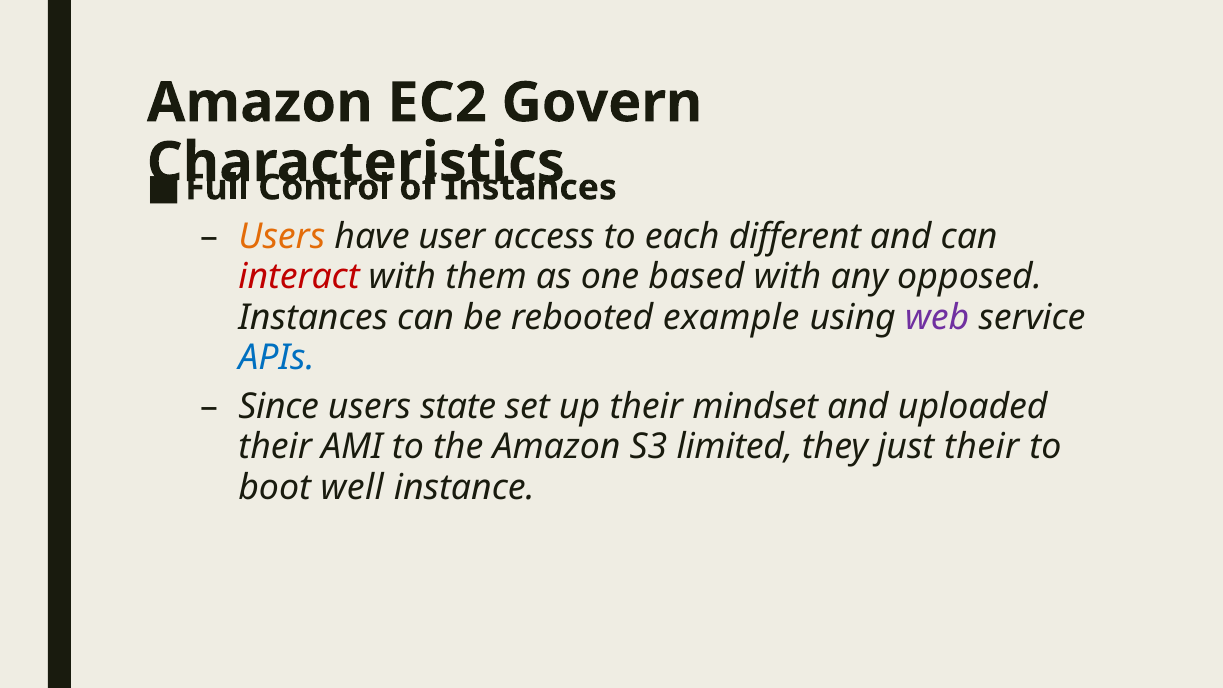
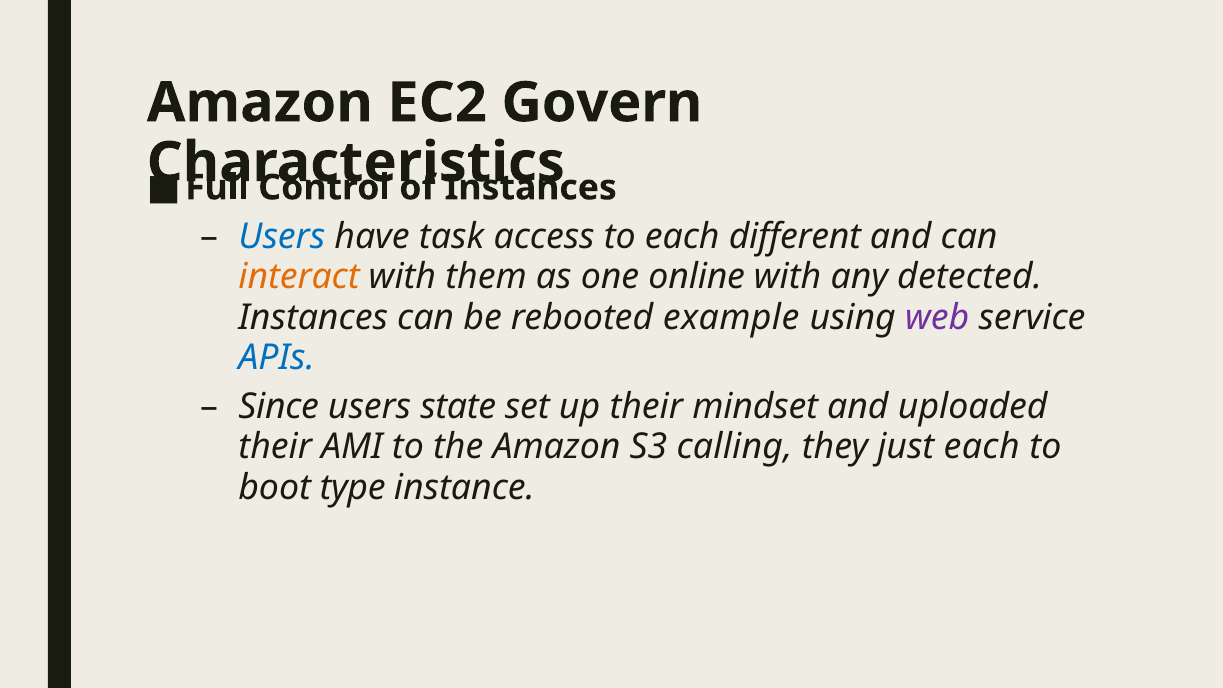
Users at (282, 237) colour: orange -> blue
user: user -> task
interact colour: red -> orange
based: based -> online
opposed: opposed -> detected
limited: limited -> calling
just their: their -> each
well: well -> type
